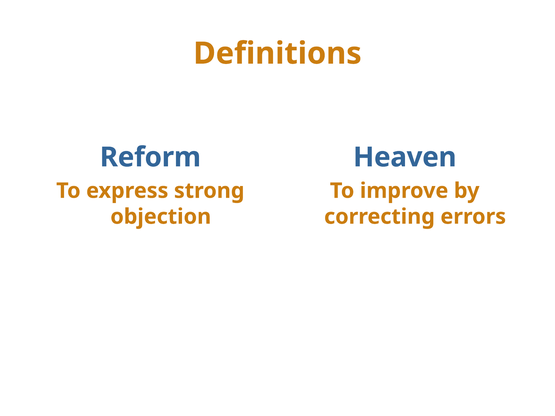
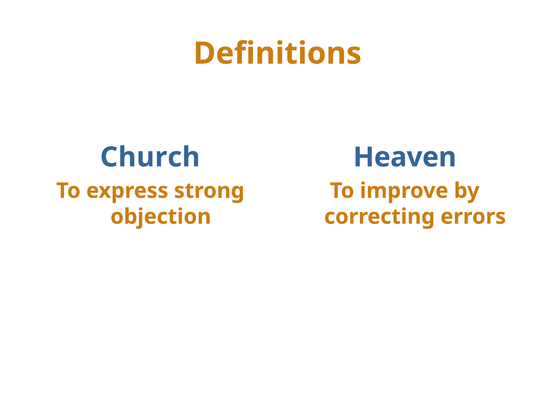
Reform: Reform -> Church
